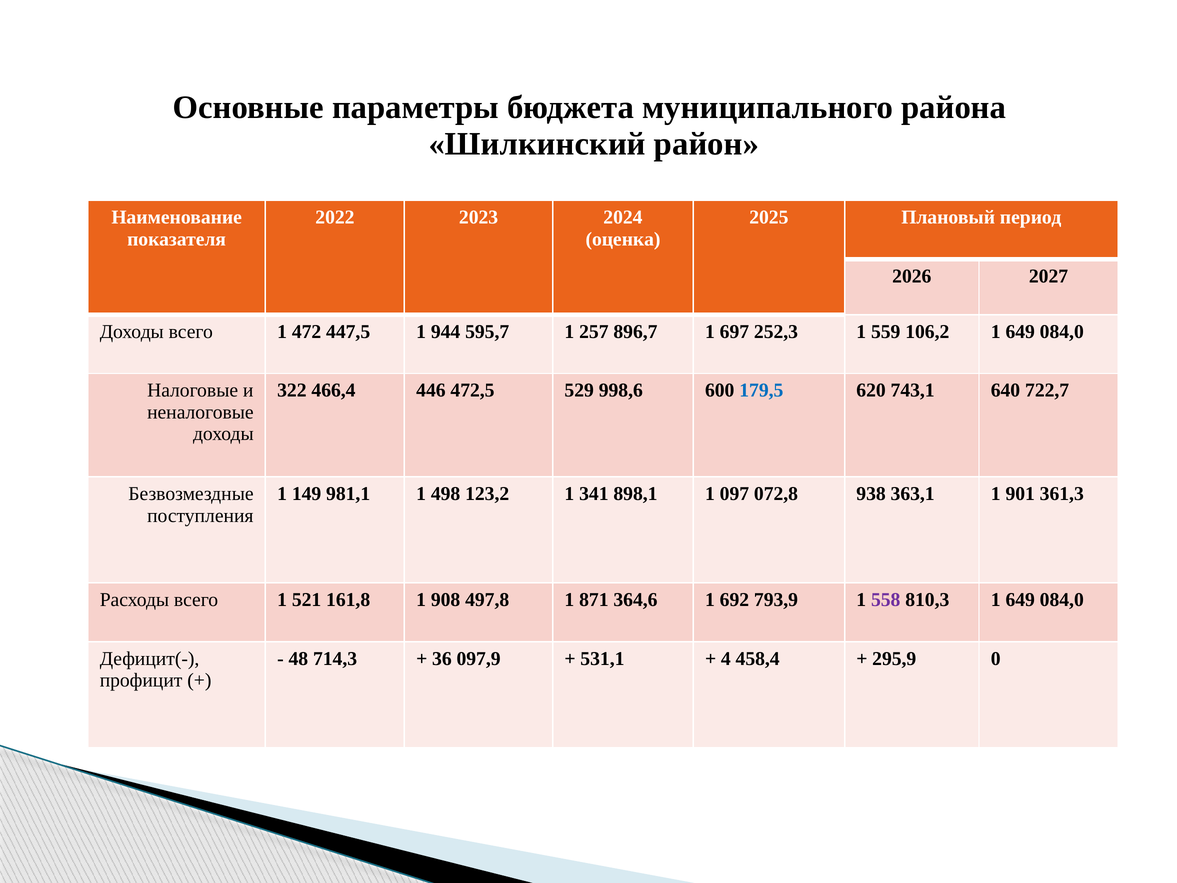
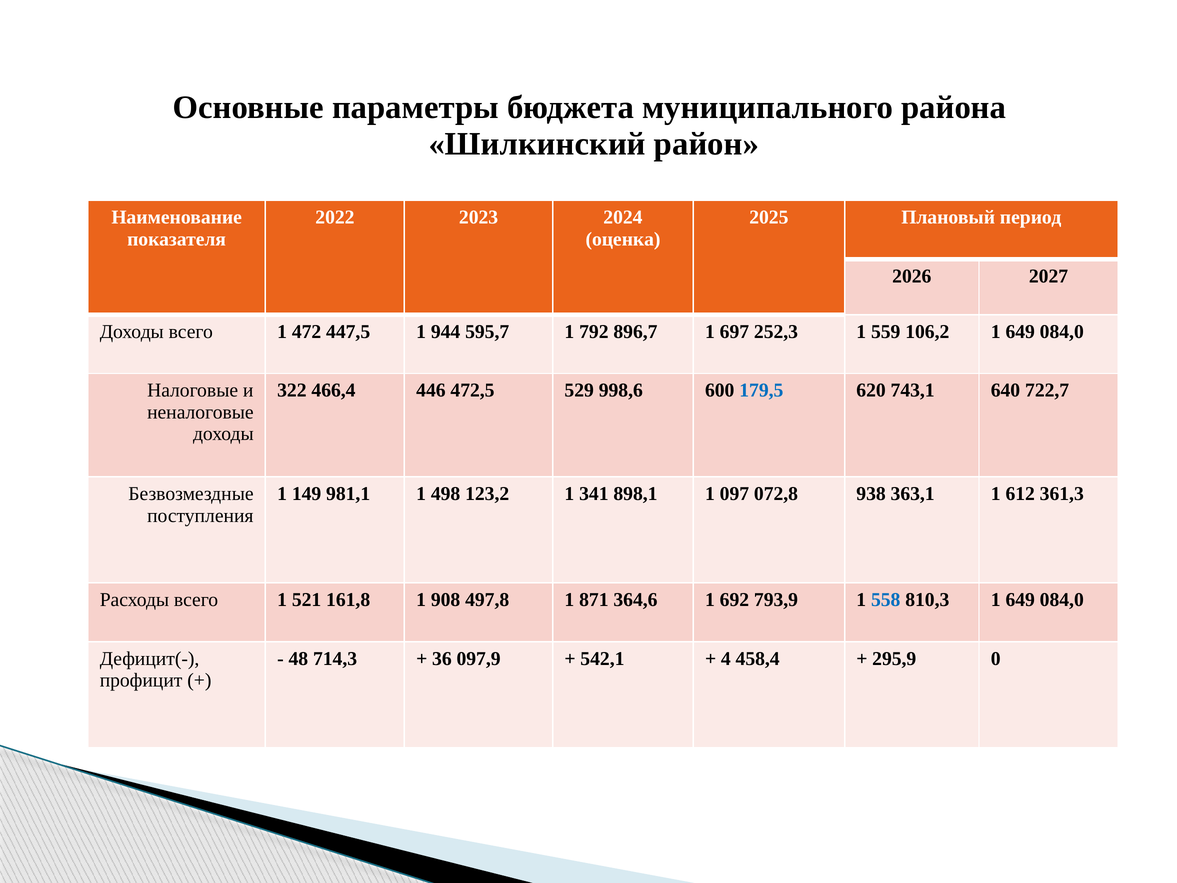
257: 257 -> 792
901: 901 -> 612
558 colour: purple -> blue
531,1: 531,1 -> 542,1
